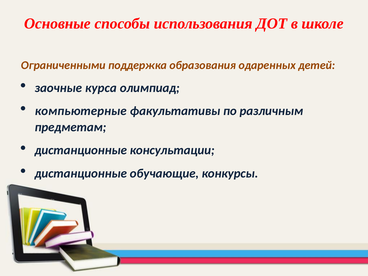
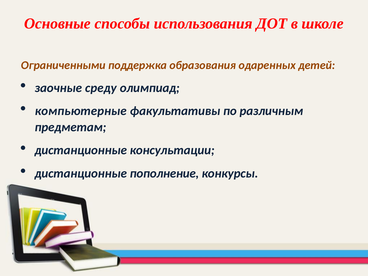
курса: курса -> среду
обучающие: обучающие -> пополнение
